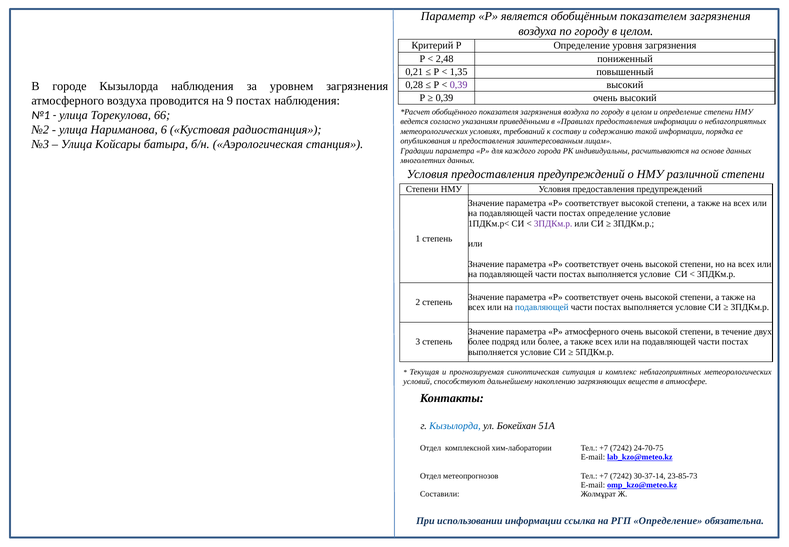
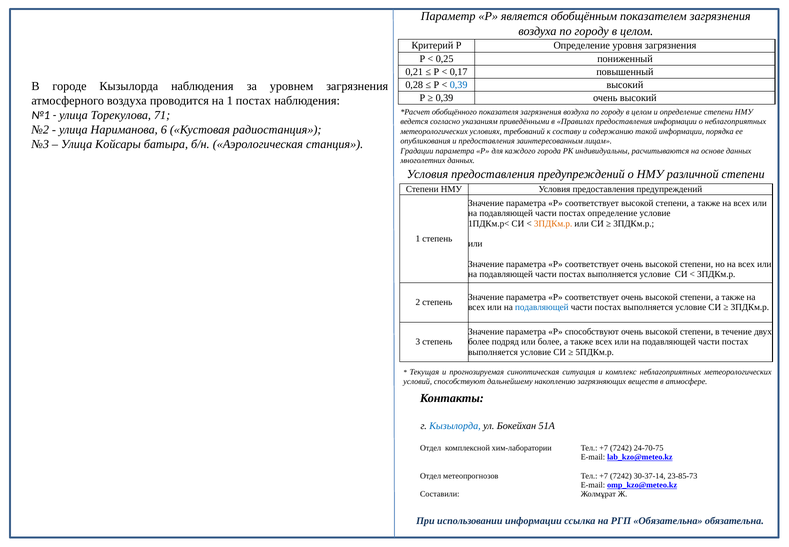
2,48: 2,48 -> 0,25
1,35: 1,35 -> 0,17
0,39 at (459, 85) colour: purple -> blue
на 9: 9 -> 1
66: 66 -> 71
3ПДКм.р at (553, 223) colour: purple -> orange
Р атмосферного: атмосферного -> способствуют
РГП Определение: Определение -> Обязательна
